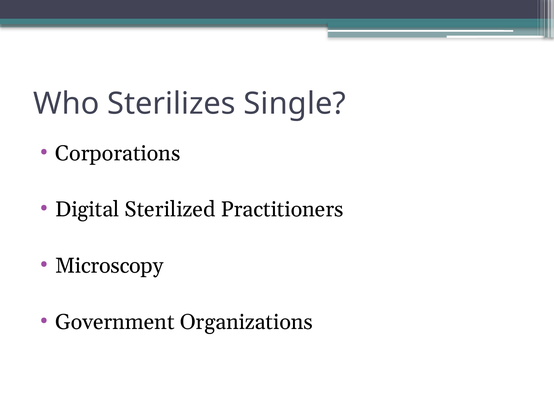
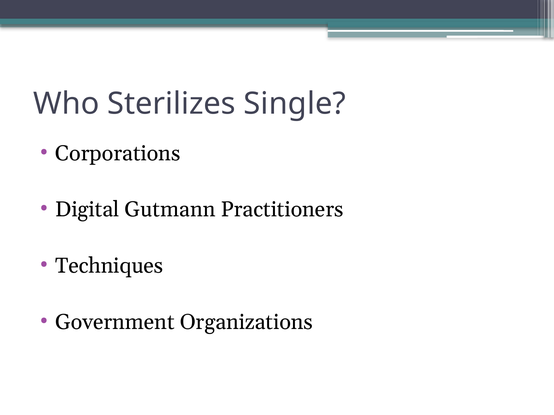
Sterilized: Sterilized -> Gutmann
Microscopy: Microscopy -> Techniques
